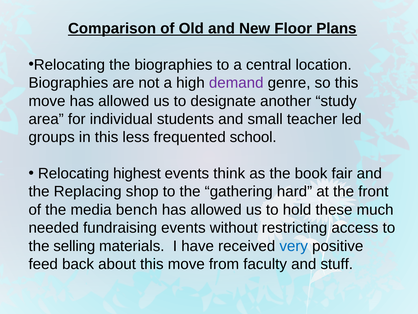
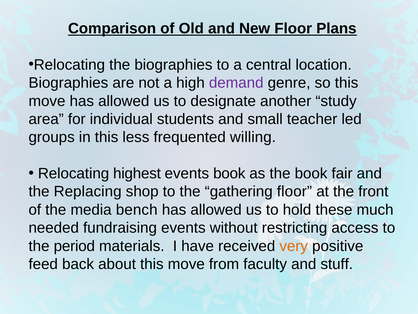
school: school -> willing
events think: think -> book
gathering hard: hard -> floor
selling: selling -> period
very colour: blue -> orange
